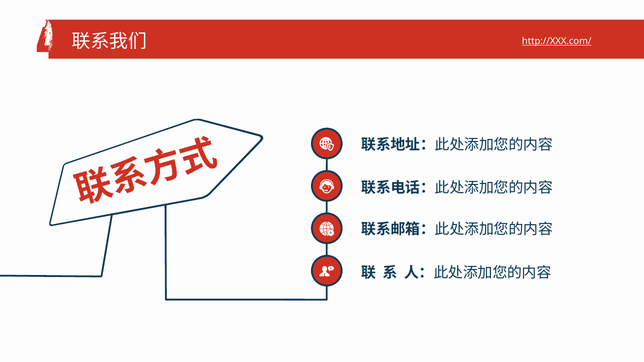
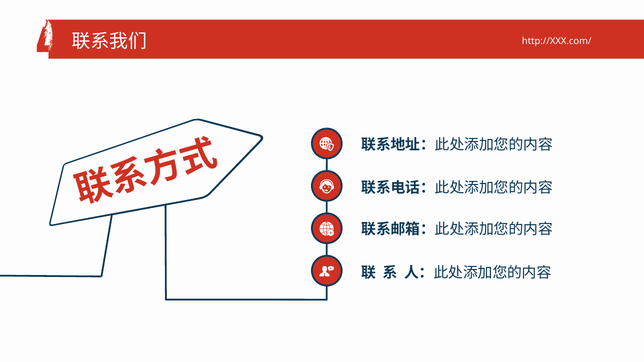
http://XXX.com/ underline: present -> none
